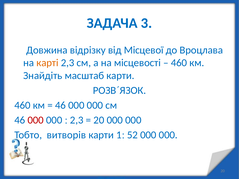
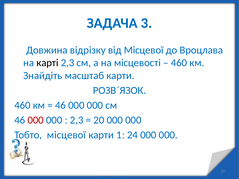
карті colour: orange -> black
Тобто витворів: витворів -> місцевої
52: 52 -> 24
